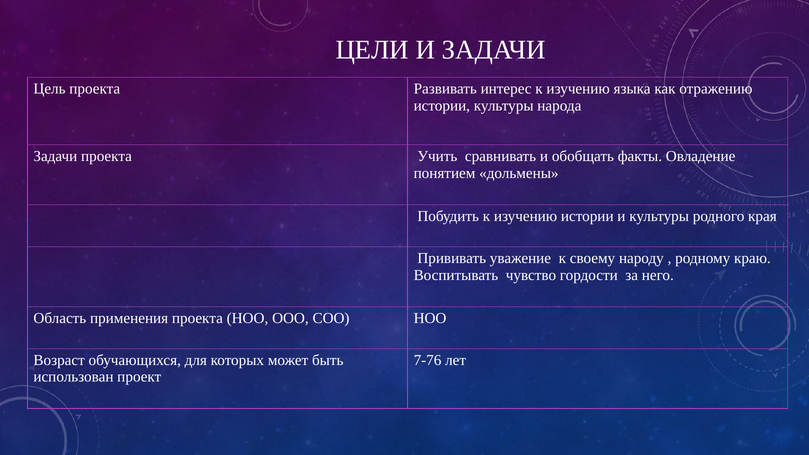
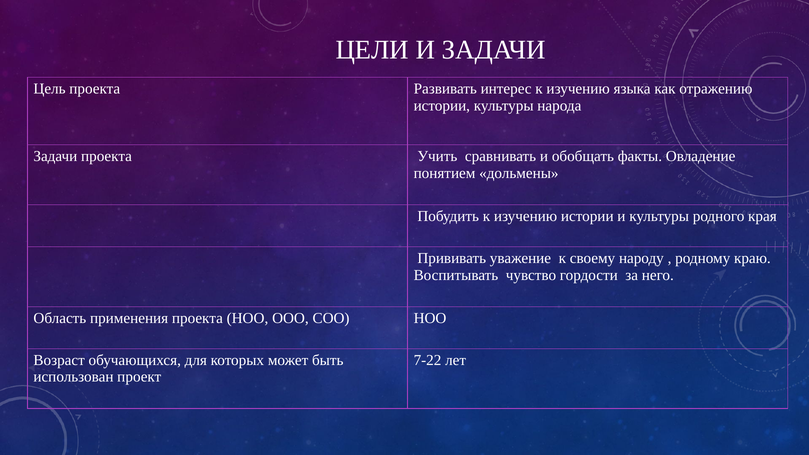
7-76: 7-76 -> 7-22
